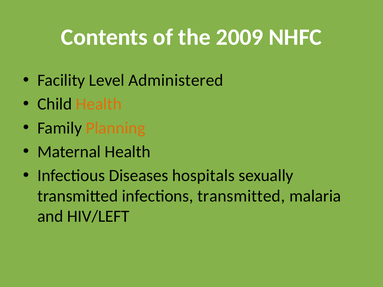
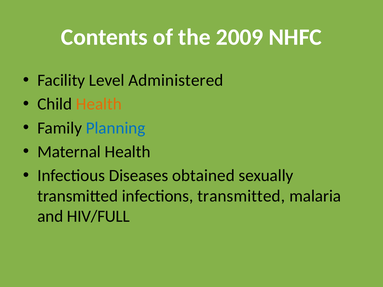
Planning colour: orange -> blue
hospitals: hospitals -> obtained
HIV/LEFT: HIV/LEFT -> HIV/FULL
